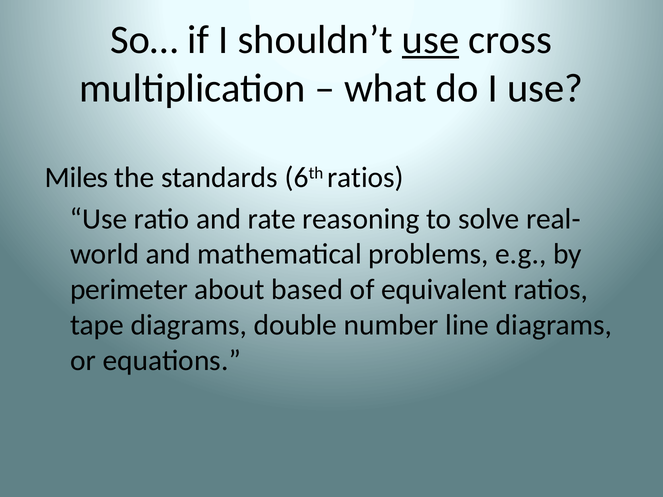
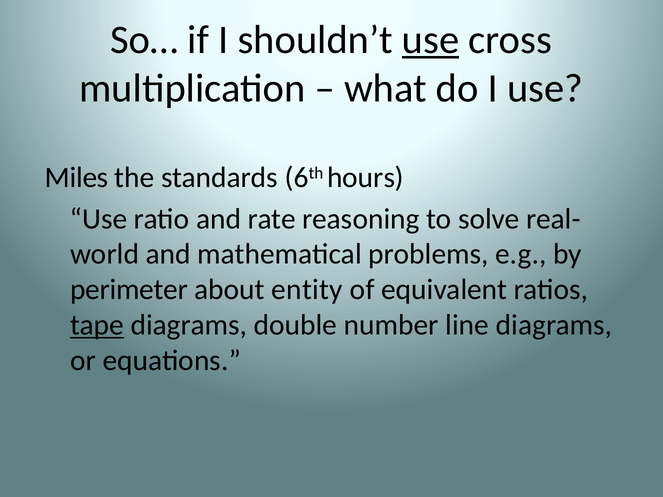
6th ratios: ratios -> hours
based: based -> entity
tape underline: none -> present
